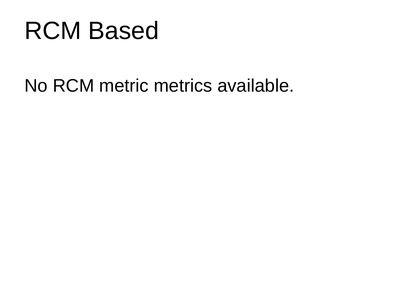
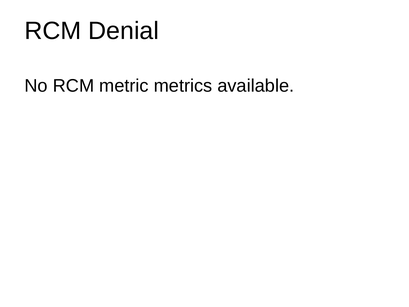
Based: Based -> Denial
